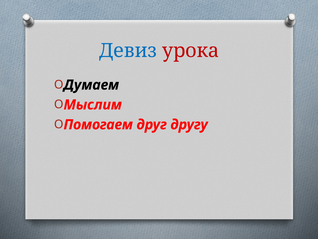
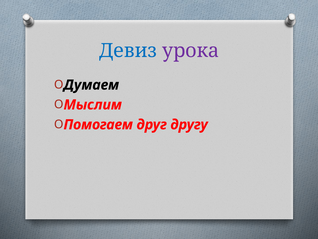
урока colour: red -> purple
